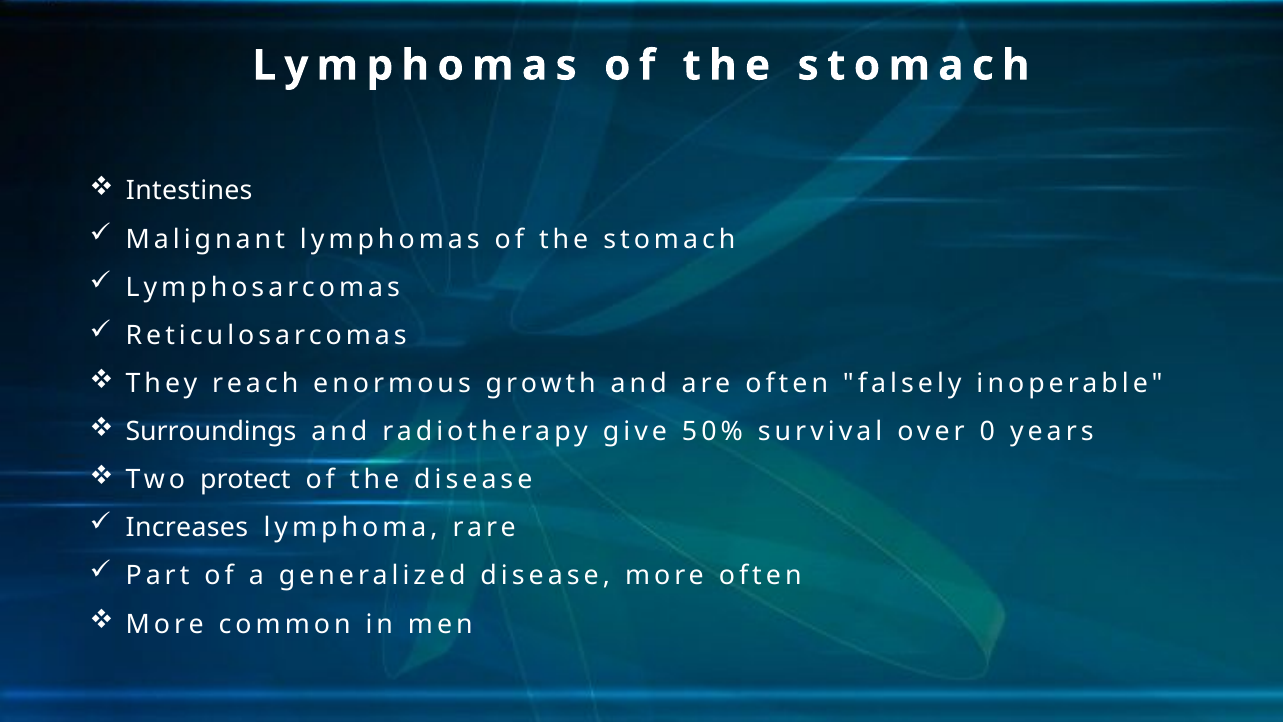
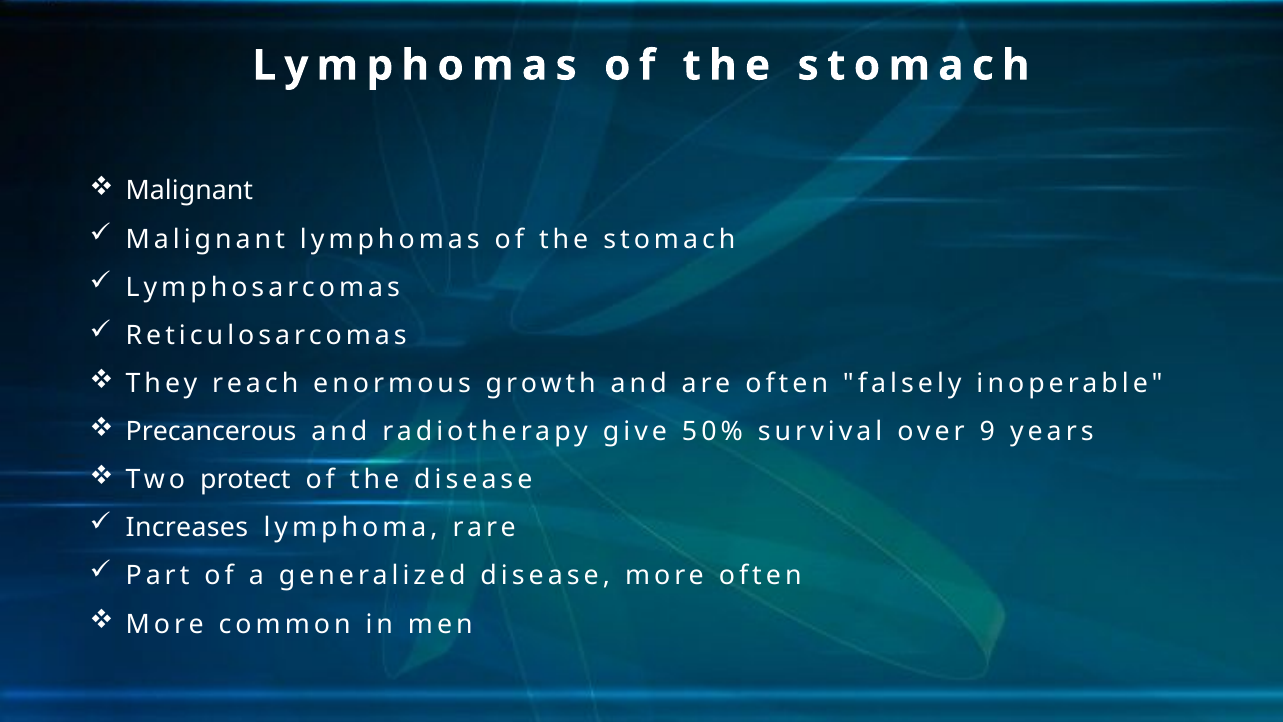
Intestines at (189, 191): Intestines -> Malignant
Surroundings: Surroundings -> Precancerous
0: 0 -> 9
